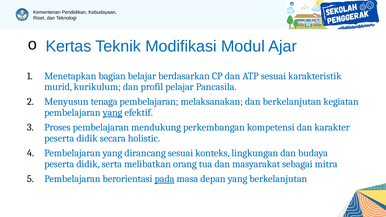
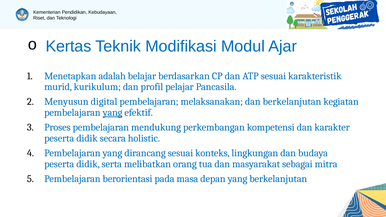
bagian: bagian -> adalah
tenaga: tenaga -> digital
pada underline: present -> none
